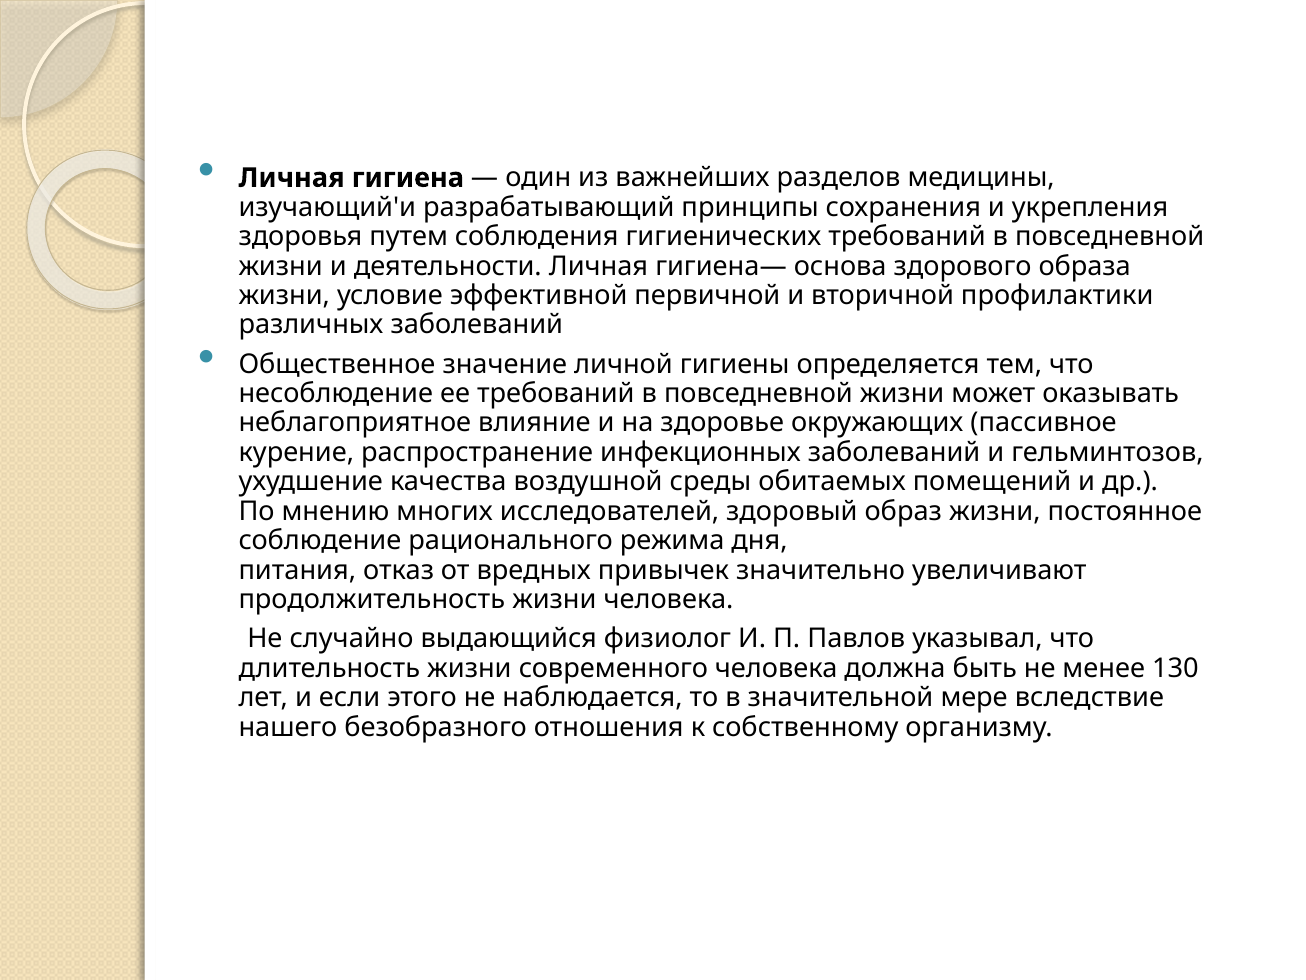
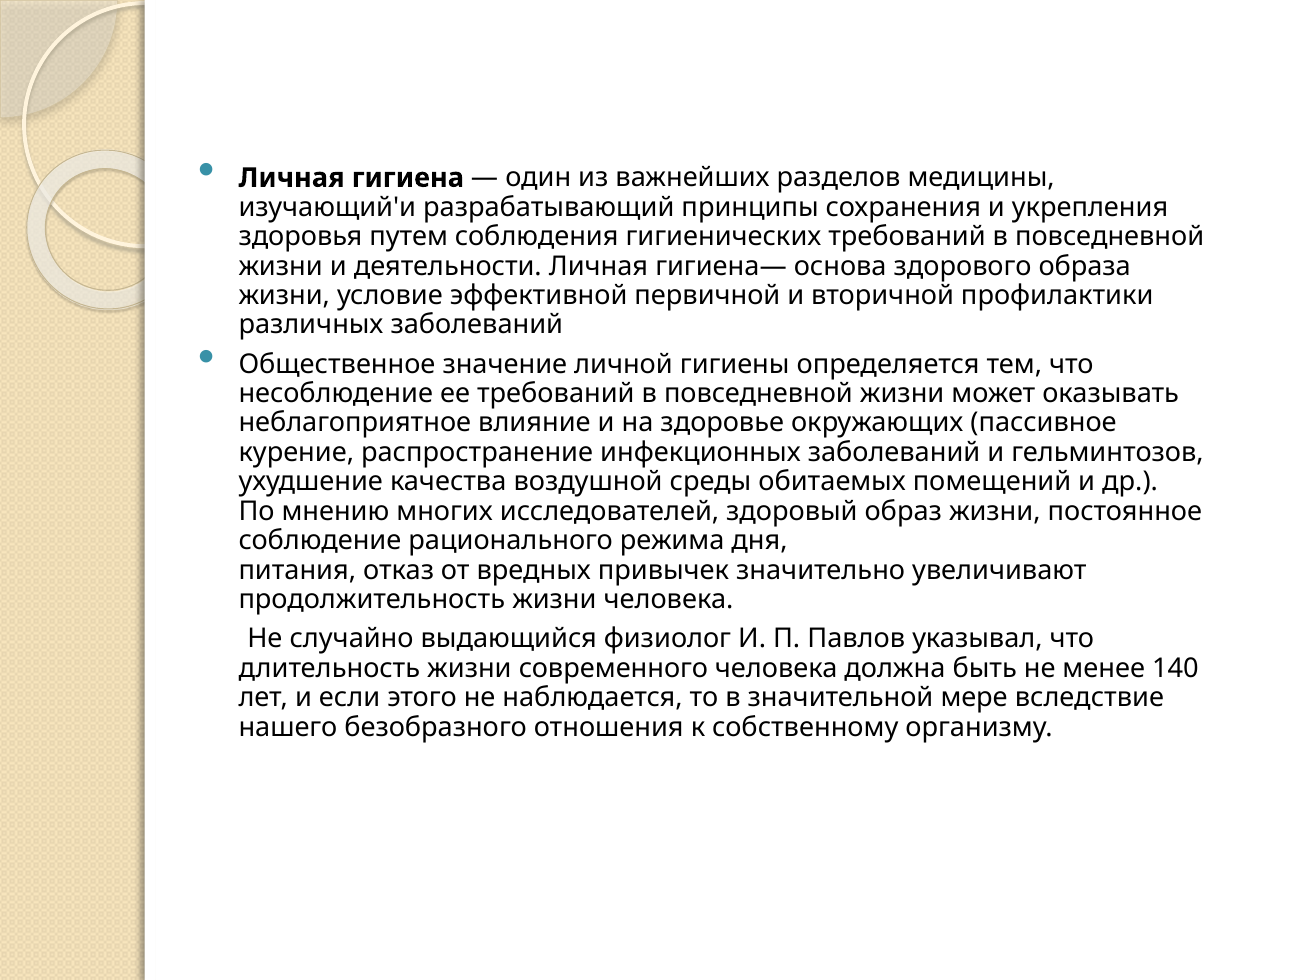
130: 130 -> 140
